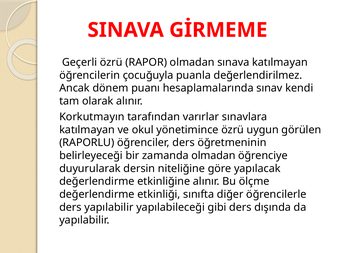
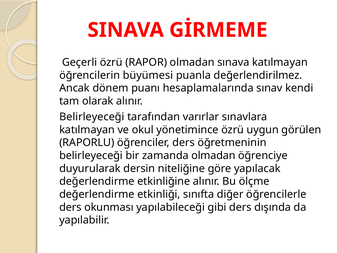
çocuğuyla: çocuğuyla -> büyümesi
Korkutmayın at (92, 117): Korkutmayın -> Belirleyeceği
ders yapılabilir: yapılabilir -> okunması
